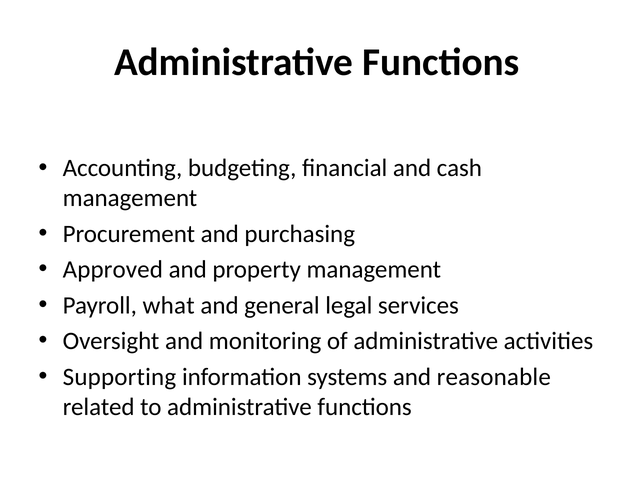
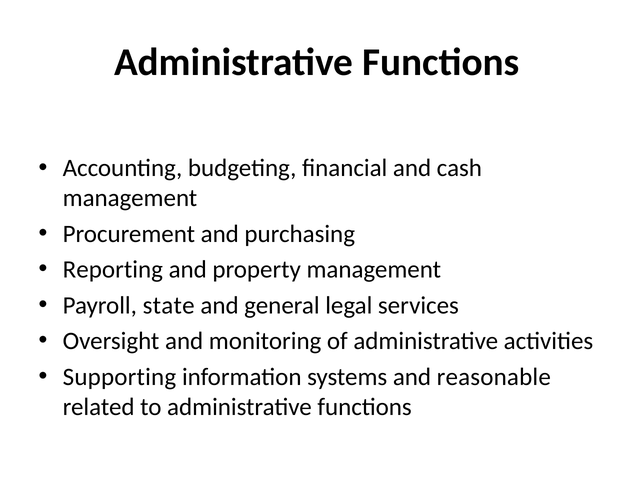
Approved: Approved -> Reporting
what: what -> state
